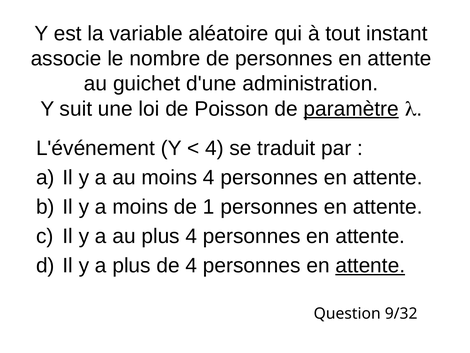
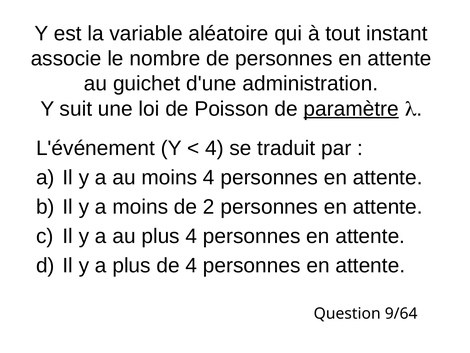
1: 1 -> 2
attente at (370, 265) underline: present -> none
9/32: 9/32 -> 9/64
